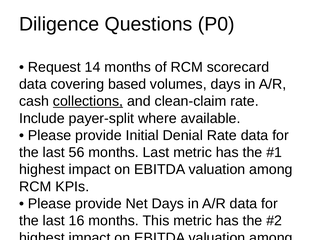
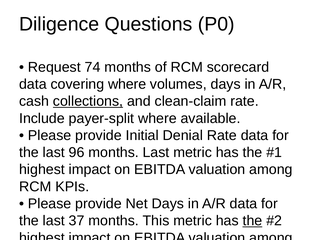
14: 14 -> 74
covering based: based -> where
56: 56 -> 96
16: 16 -> 37
the at (252, 220) underline: none -> present
